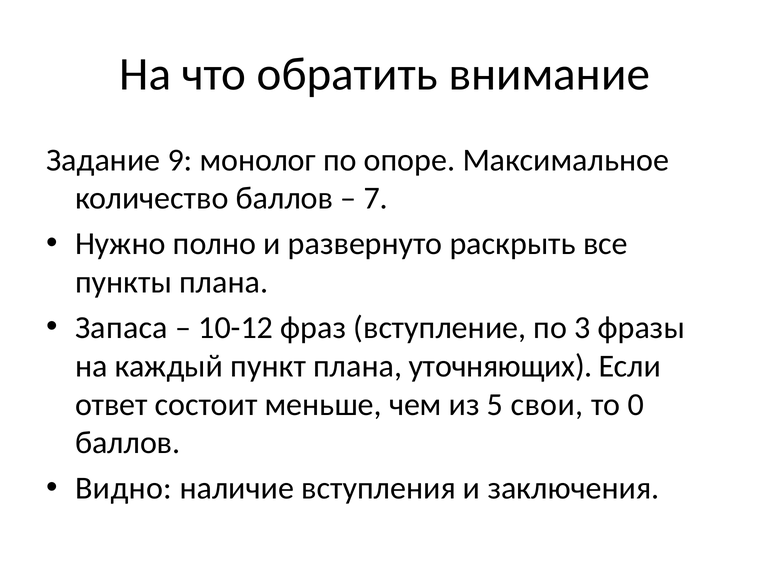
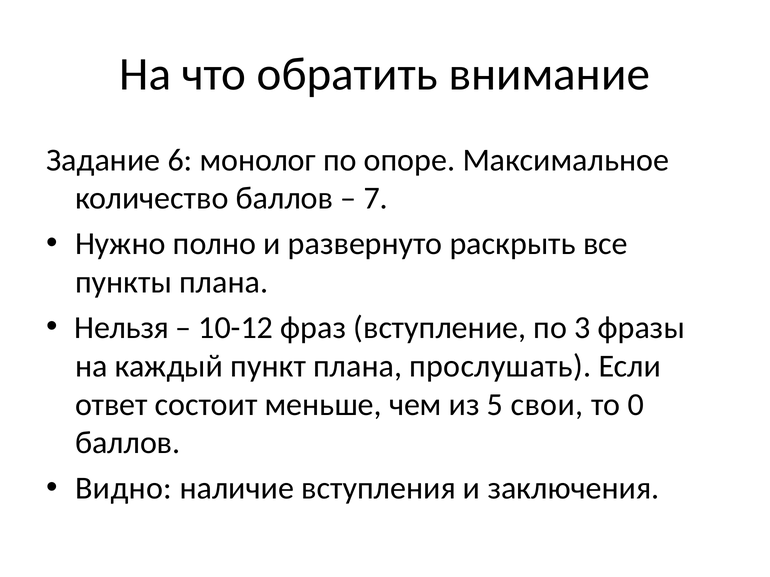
9: 9 -> 6
Запаса: Запаса -> Нельзя
уточняющих: уточняющих -> прослушать
